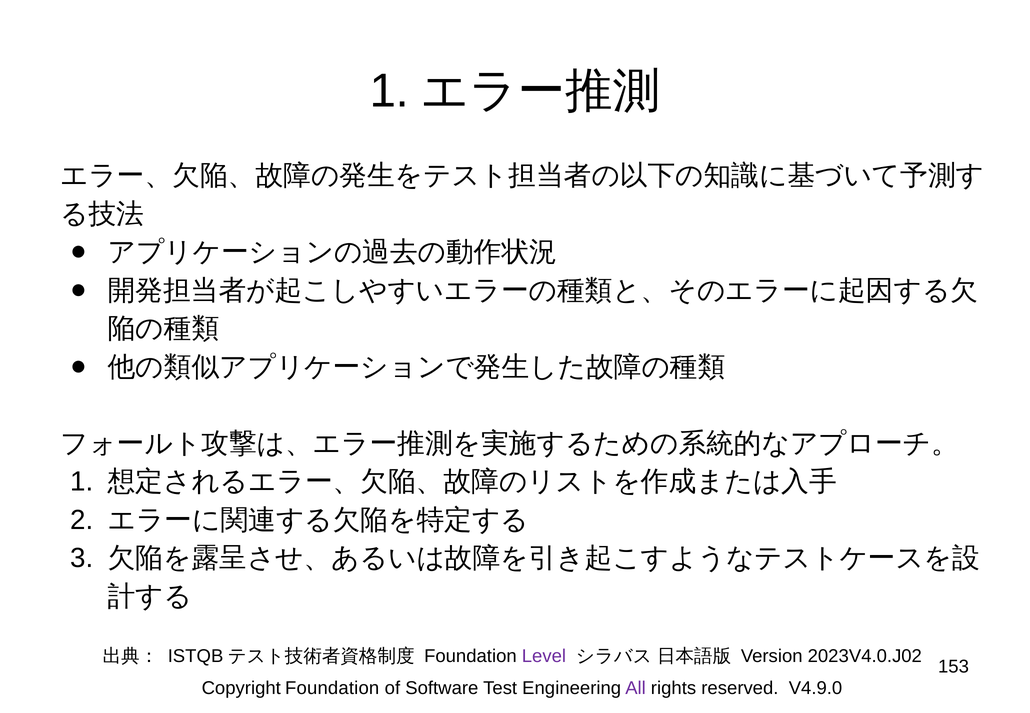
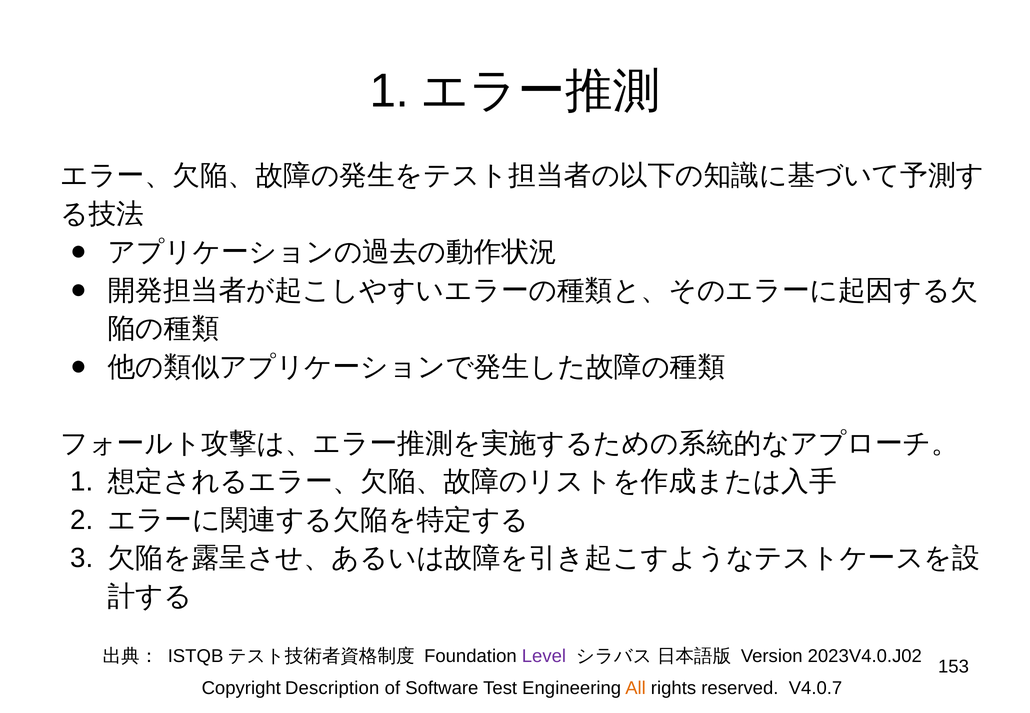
Copyright Foundation: Foundation -> Description
All colour: purple -> orange
V4.9.0: V4.9.0 -> V4.0.7
